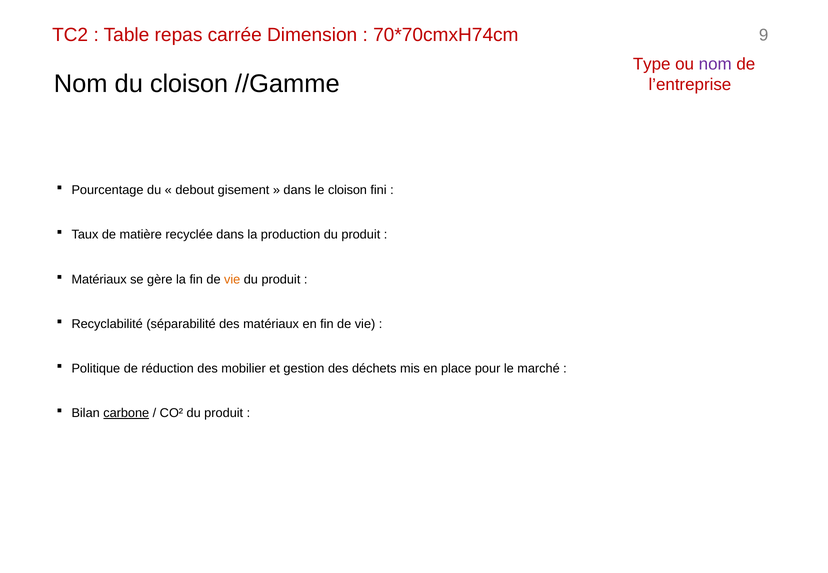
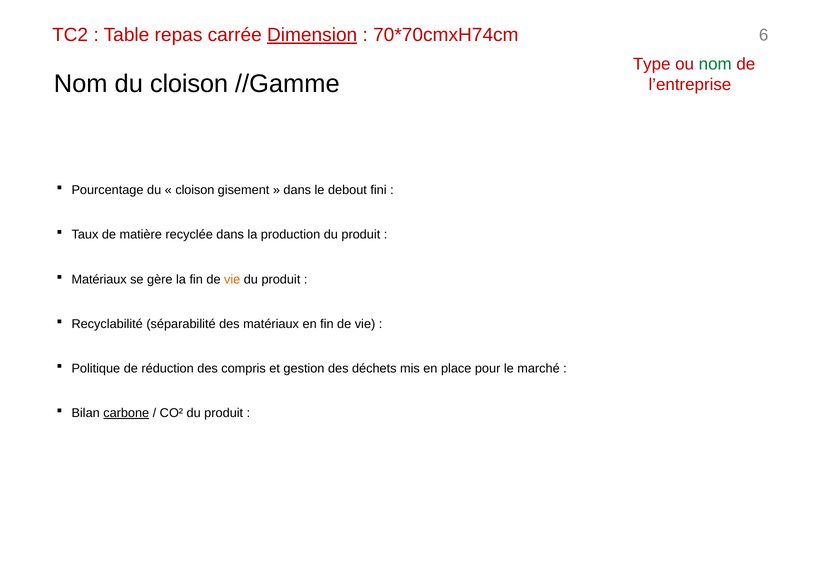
Dimension underline: none -> present
9: 9 -> 6
nom at (715, 64) colour: purple -> green
debout at (195, 190): debout -> cloison
le cloison: cloison -> debout
mobilier: mobilier -> compris
